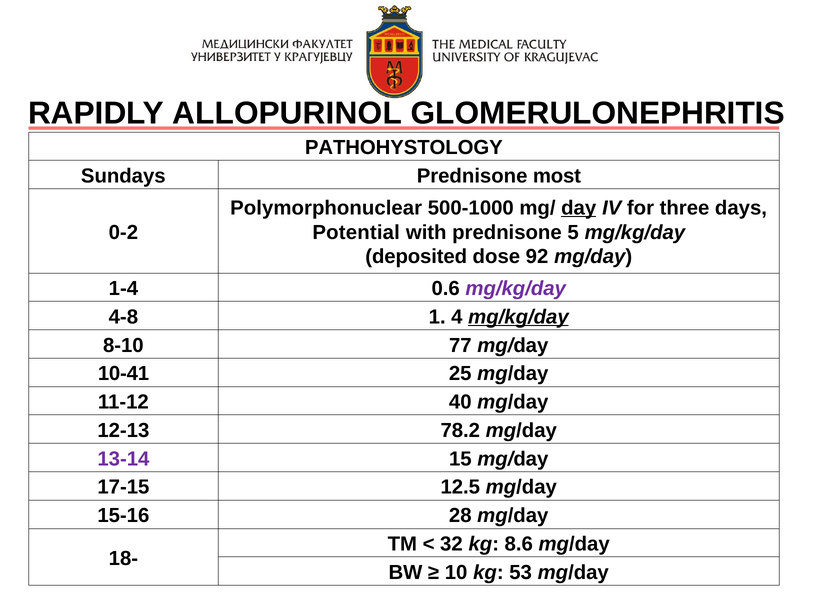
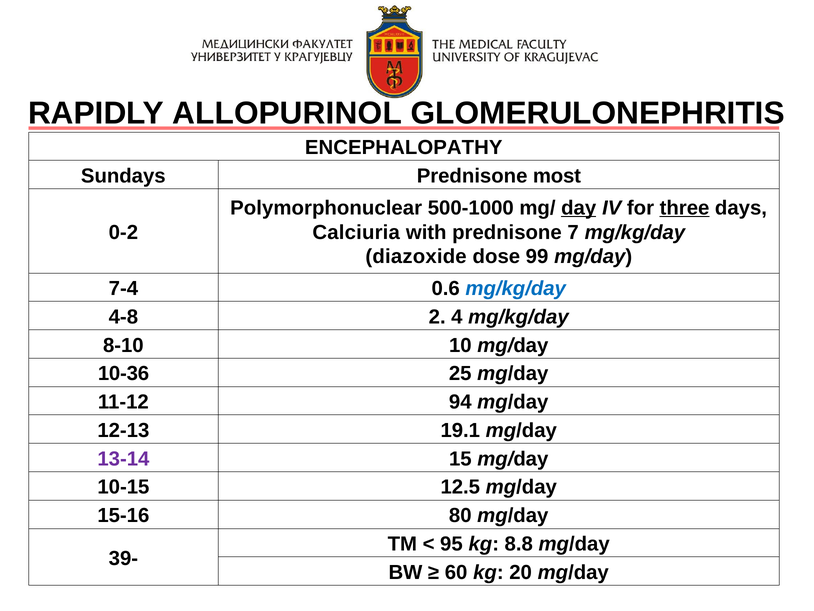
PATHOHYSTOLOGY: PATHOHYSTOLOGY -> ENCEPHALOPATHY
three underline: none -> present
Potential: Potential -> Calciuria
5: 5 -> 7
deposited: deposited -> diazoxide
92: 92 -> 99
1-4: 1-4 -> 7-4
mg/kg/day at (516, 288) colour: purple -> blue
1: 1 -> 2
mg/kg/day at (518, 317) underline: present -> none
77: 77 -> 10
10-41: 10-41 -> 10-36
40: 40 -> 94
78.2: 78.2 -> 19.1
17-15: 17-15 -> 10-15
28: 28 -> 80
32: 32 -> 95
8.6: 8.6 -> 8.8
18-: 18- -> 39-
10: 10 -> 60
53: 53 -> 20
